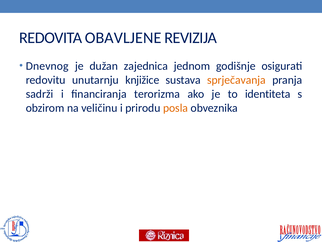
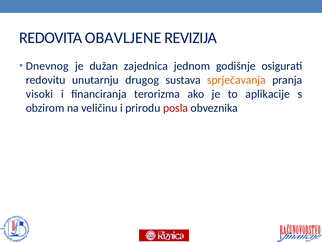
knjižice: knjižice -> drugog
sadrži: sadrži -> visoki
identiteta: identiteta -> aplikacije
posla colour: orange -> red
